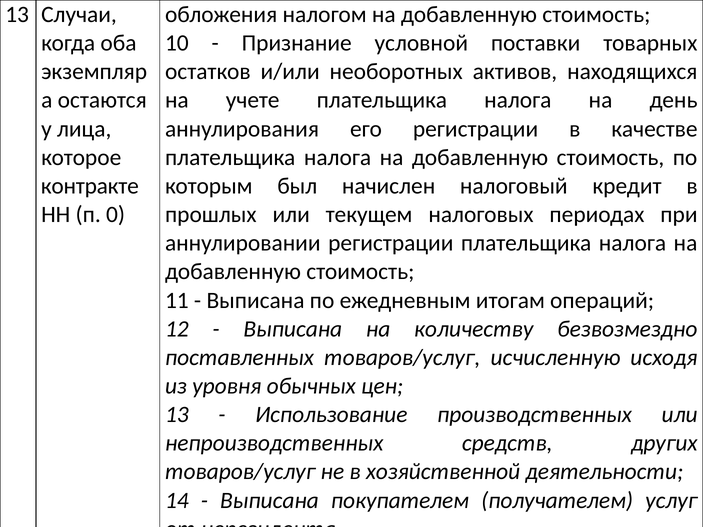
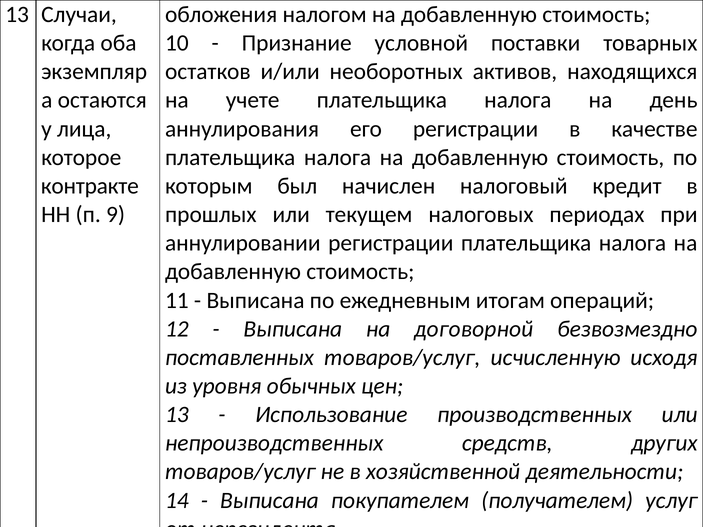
0: 0 -> 9
количеству: количеству -> договорной
